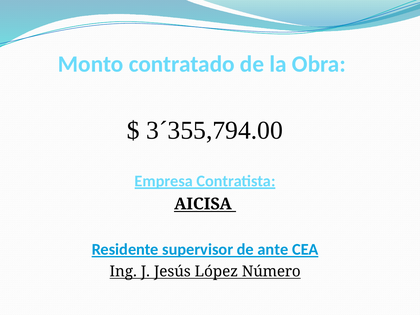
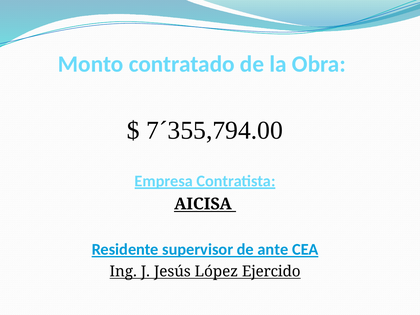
3´355,794.00: 3´355,794.00 -> 7´355,794.00
Número: Número -> Ejercido
